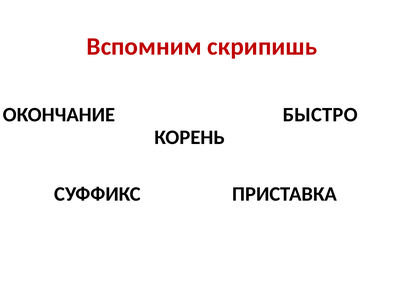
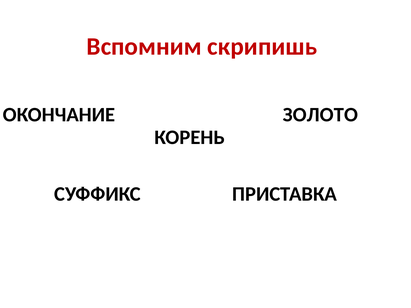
БЫСТРО: БЫСТРО -> ЗОЛОТО
